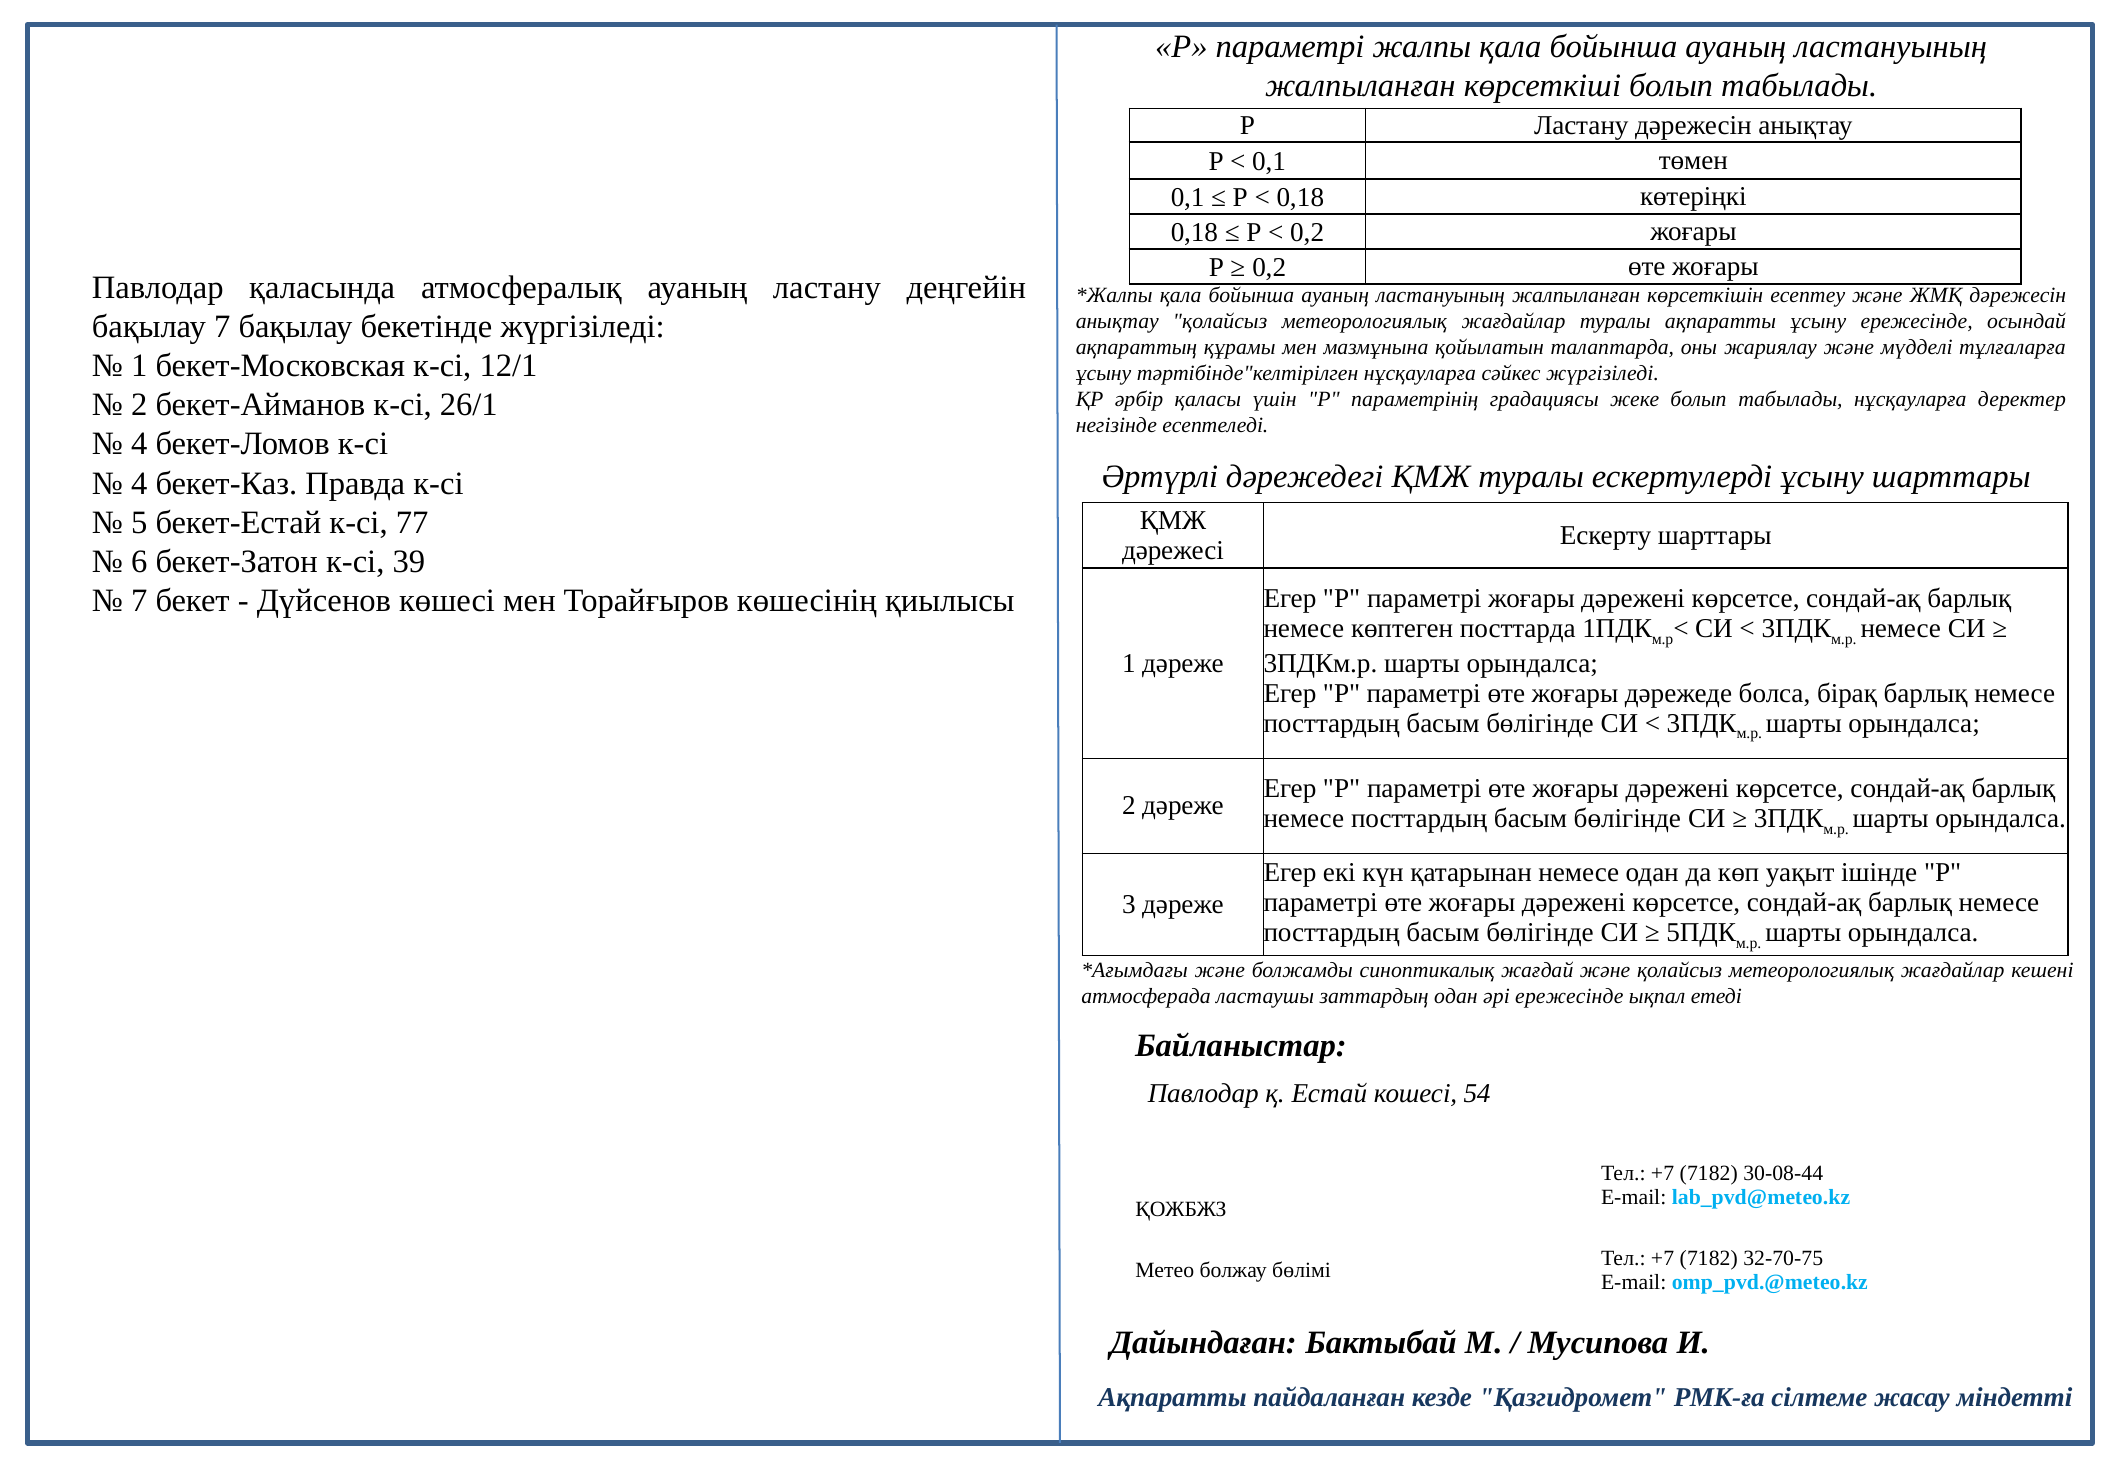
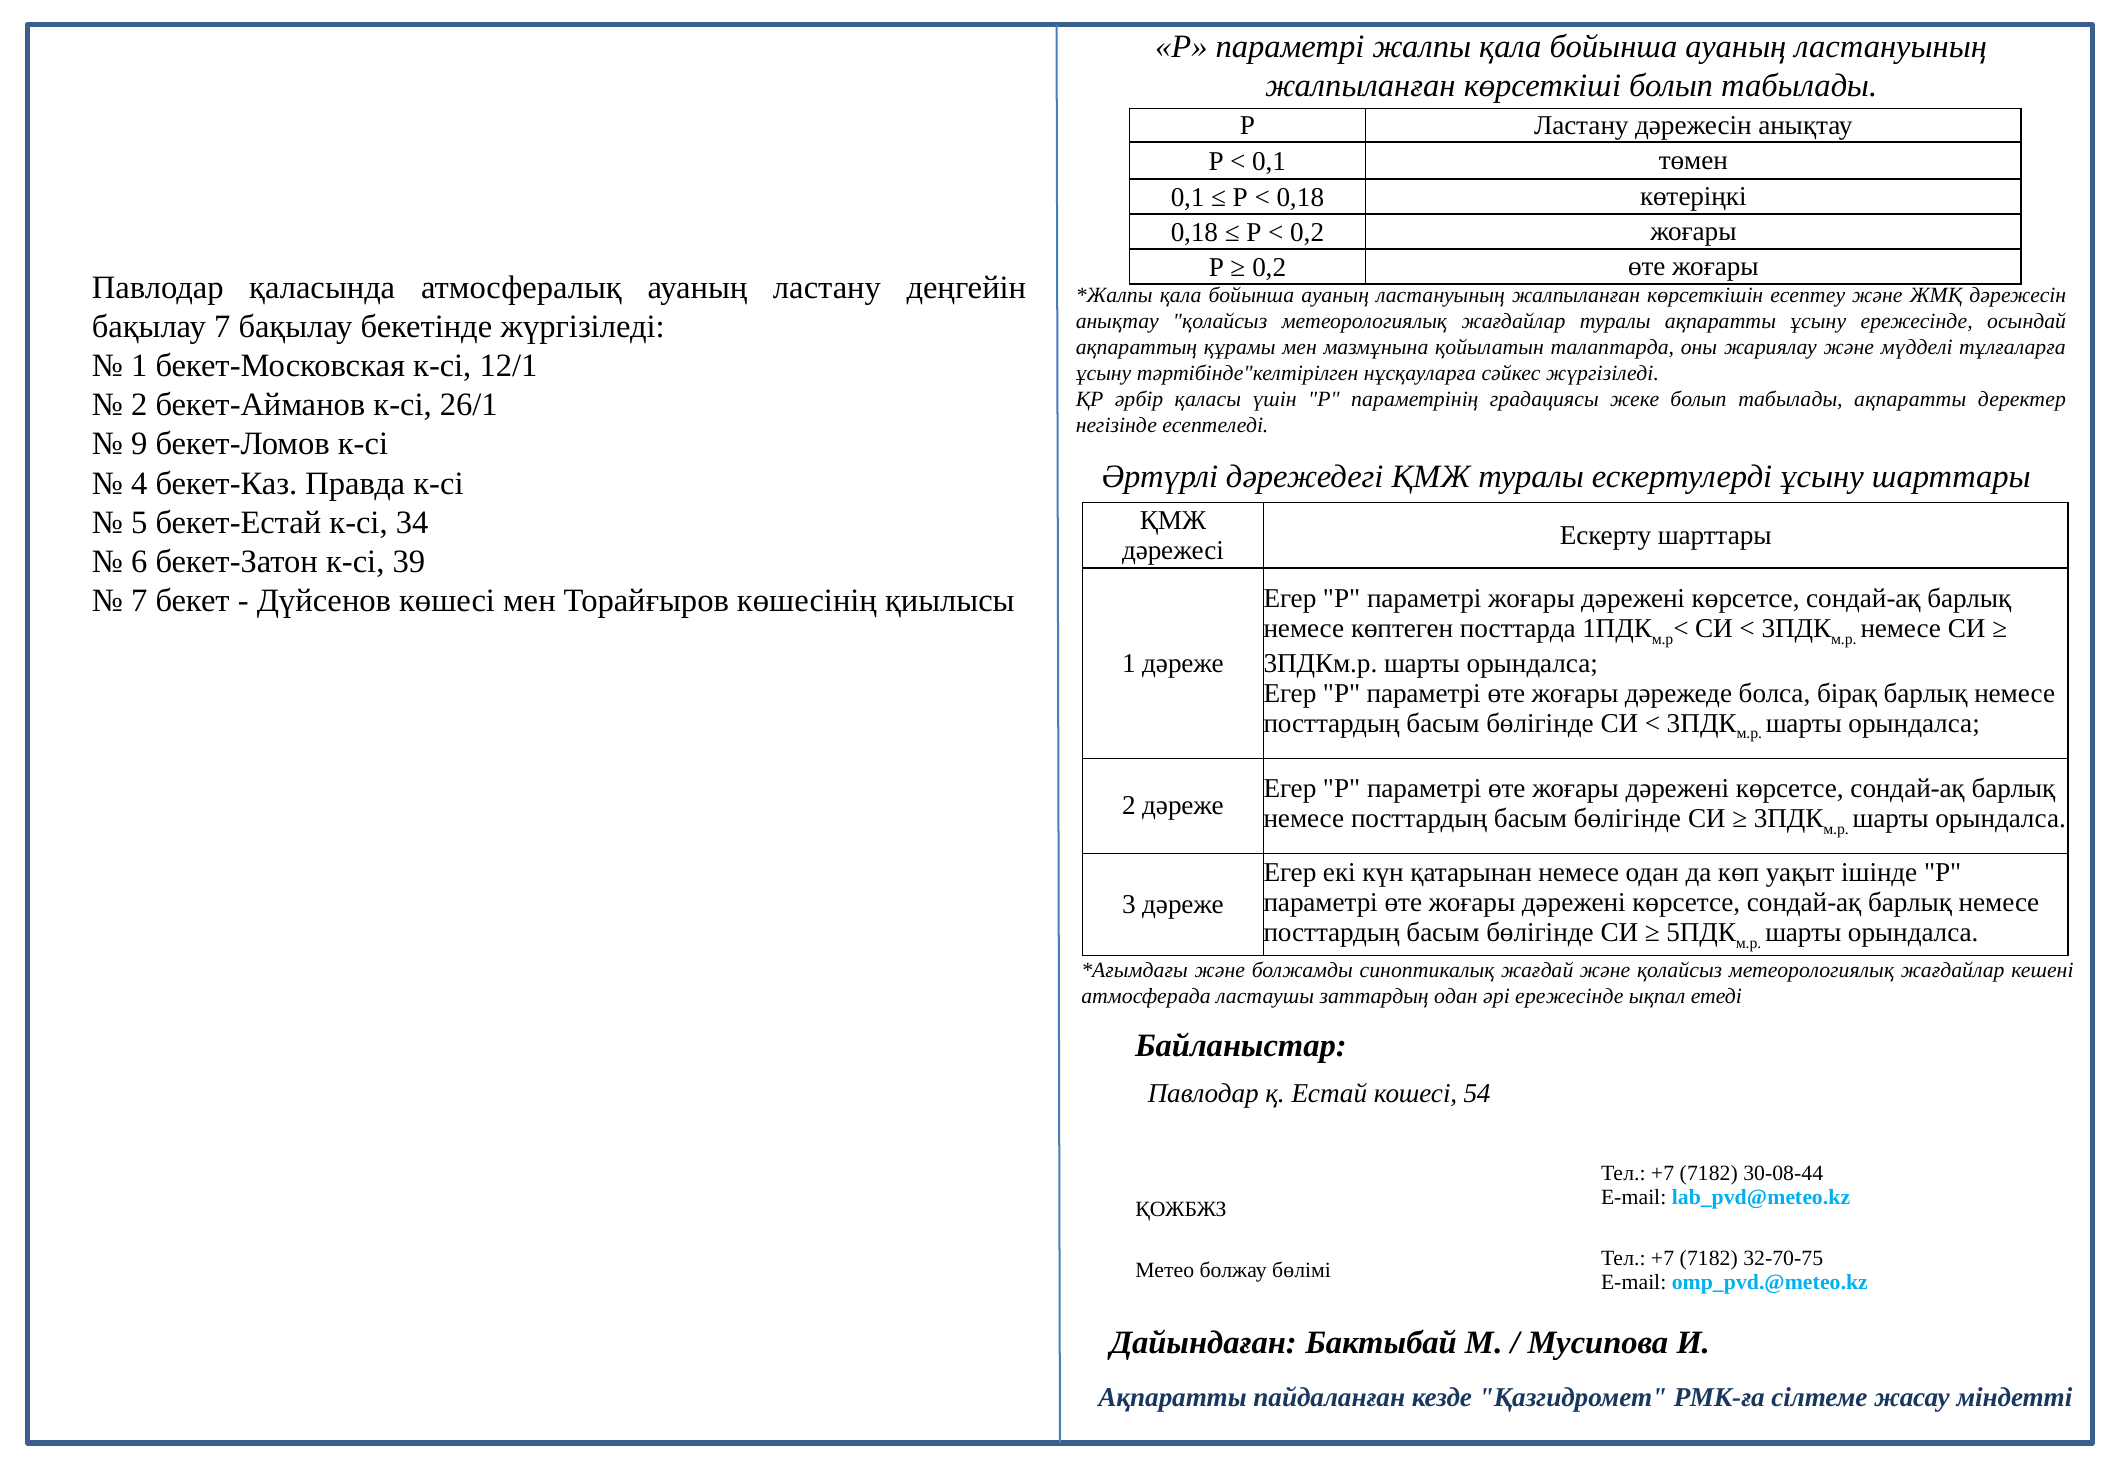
табылады нұсқауларға: нұсқауларға -> ақпаратты
4 at (139, 444): 4 -> 9
77: 77 -> 34
